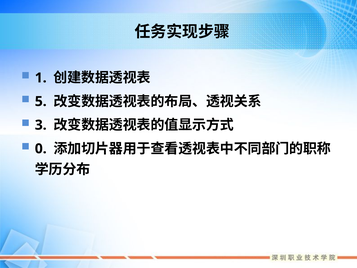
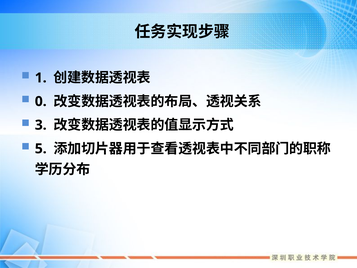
5: 5 -> 0
0: 0 -> 5
